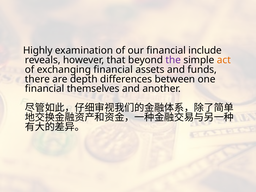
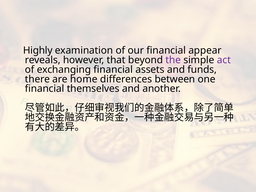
include: include -> appear
act colour: orange -> purple
depth: depth -> home
